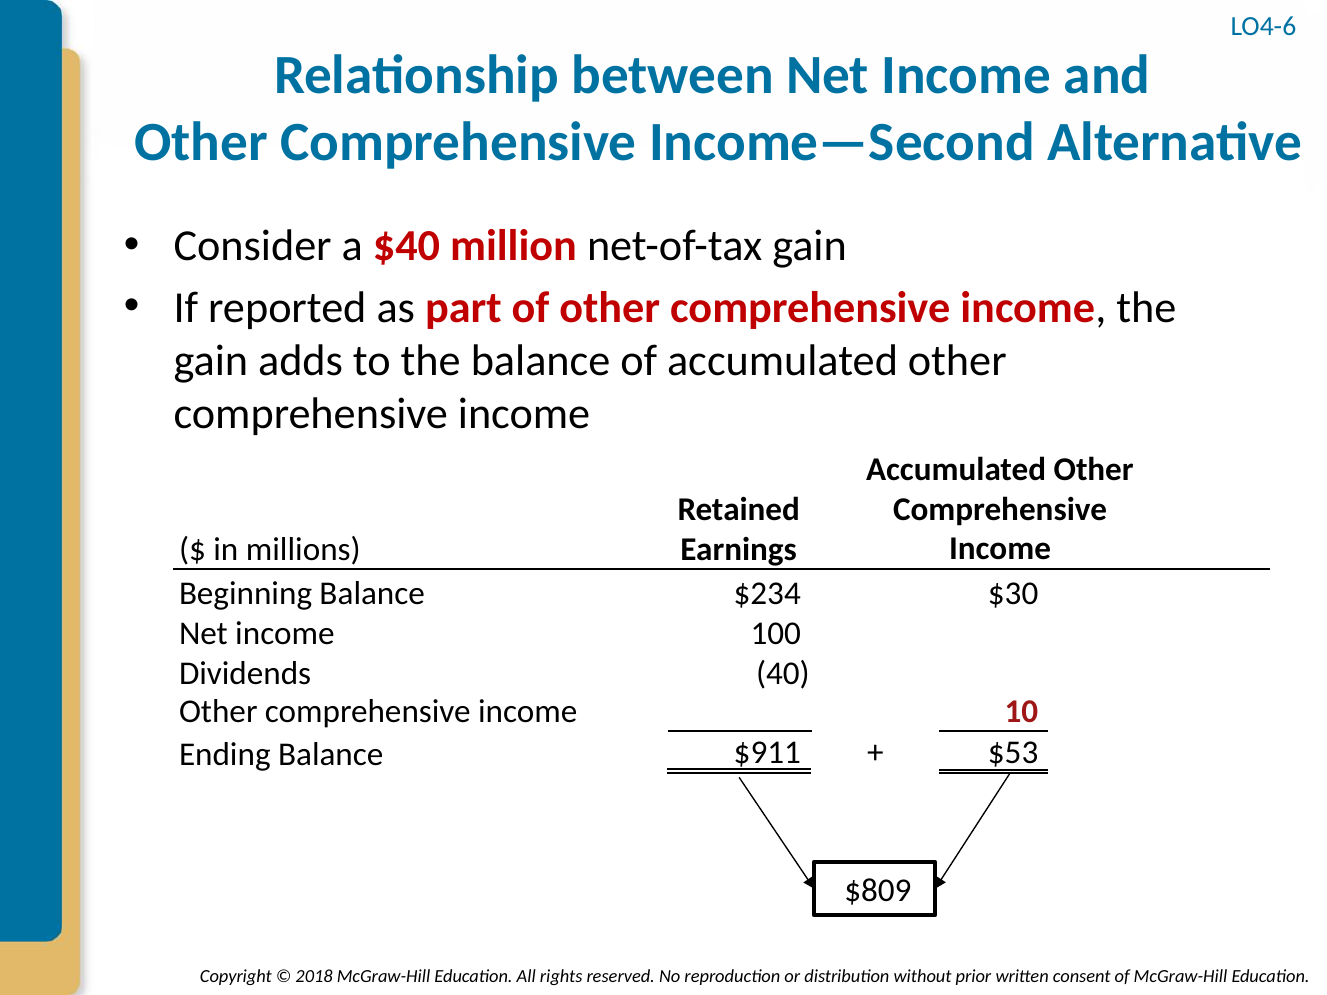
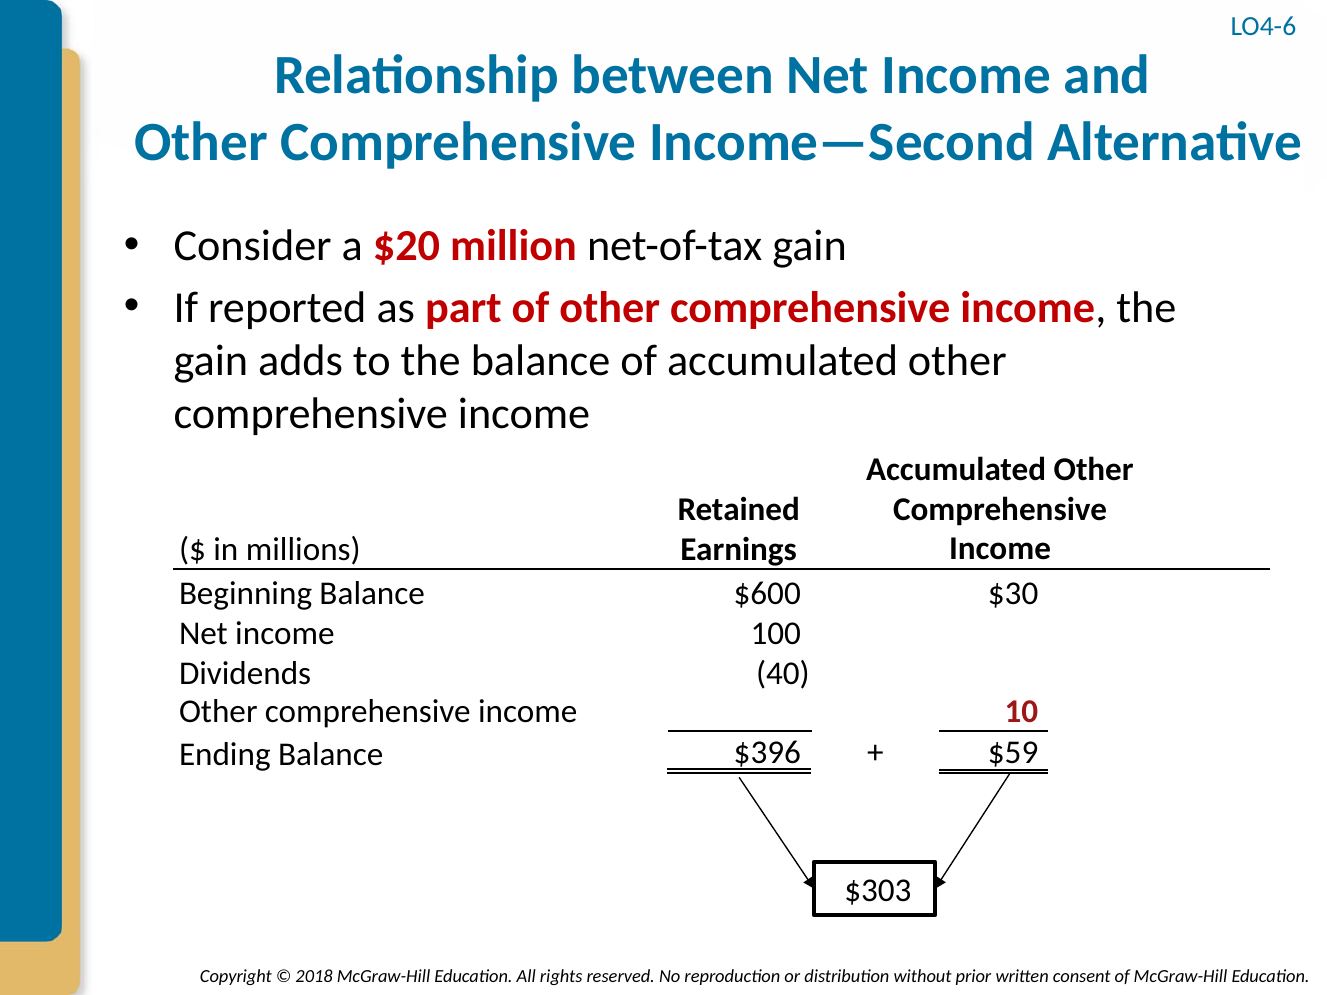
$40: $40 -> $20
$234: $234 -> $600
$911: $911 -> $396
$53: $53 -> $59
$809: $809 -> $303
